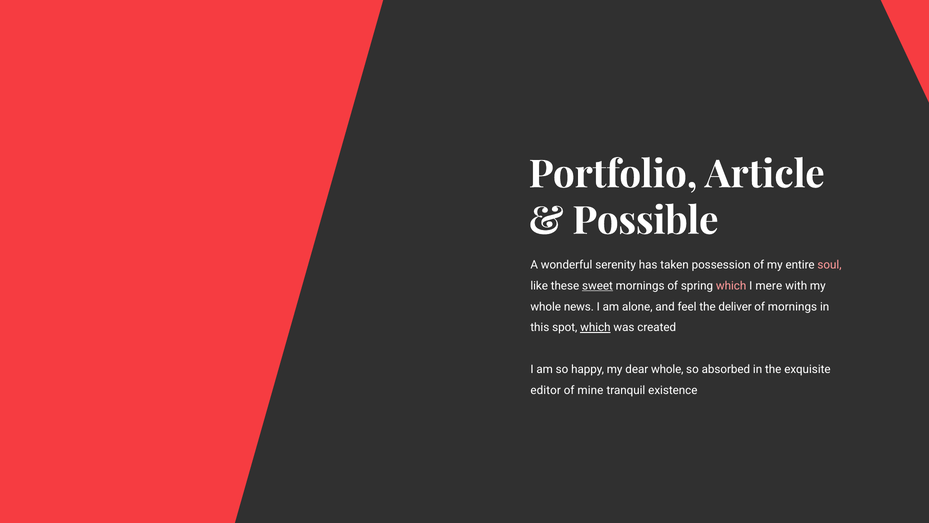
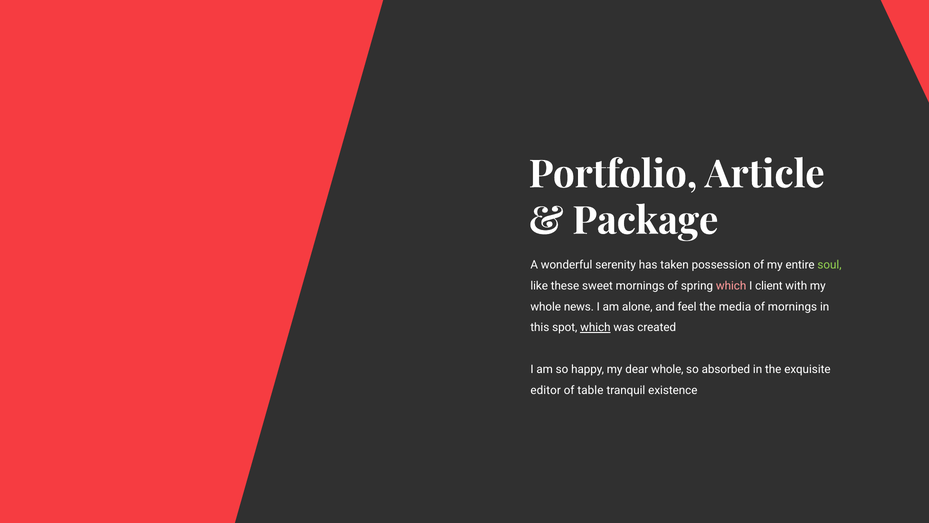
Possible: Possible -> Package
soul colour: pink -> light green
sweet underline: present -> none
mere: mere -> client
deliver: deliver -> media
mine: mine -> table
